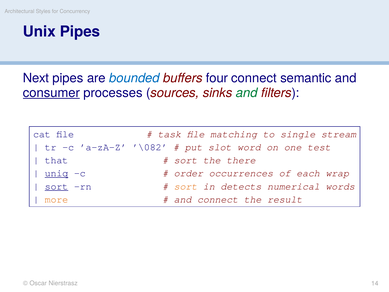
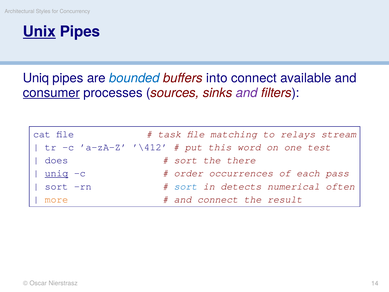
Unix underline: none -> present
Next at (36, 78): Next -> Uniq
four: four -> into
semantic: semantic -> available
and at (247, 93) colour: green -> purple
single: single -> relays
’\082: ’\082 -> ’\412
slot: slot -> this
that: that -> does
wrap: wrap -> pass
sort at (56, 186) underline: present -> none
sort at (186, 186) colour: orange -> blue
words: words -> often
